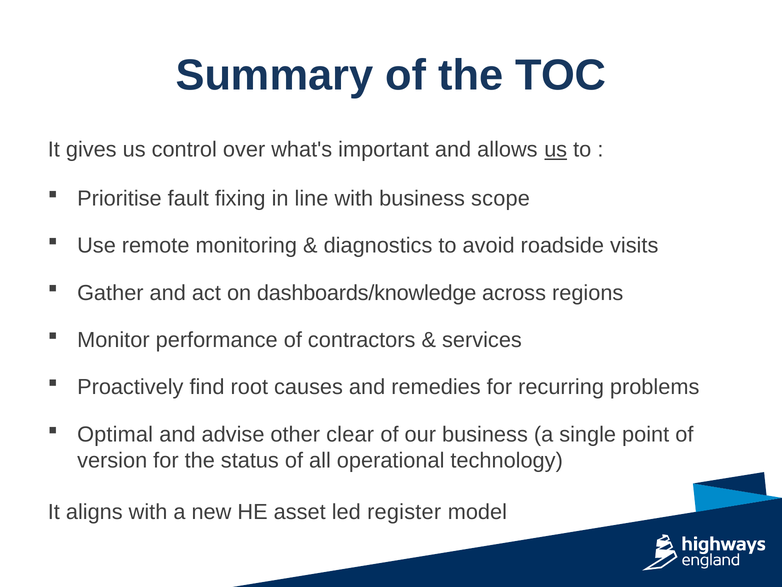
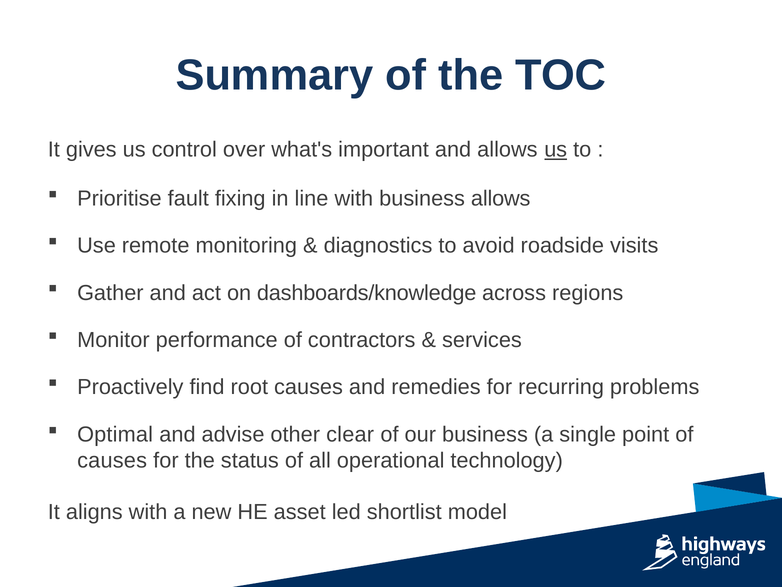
business scope: scope -> allows
version at (112, 460): version -> causes
register: register -> shortlist
